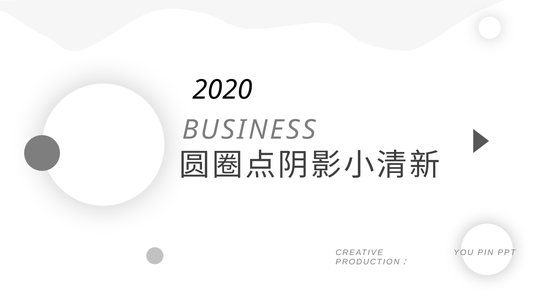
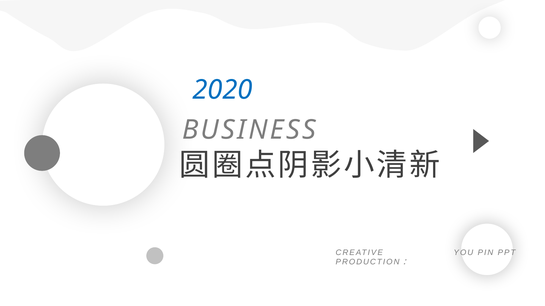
2020 colour: black -> blue
